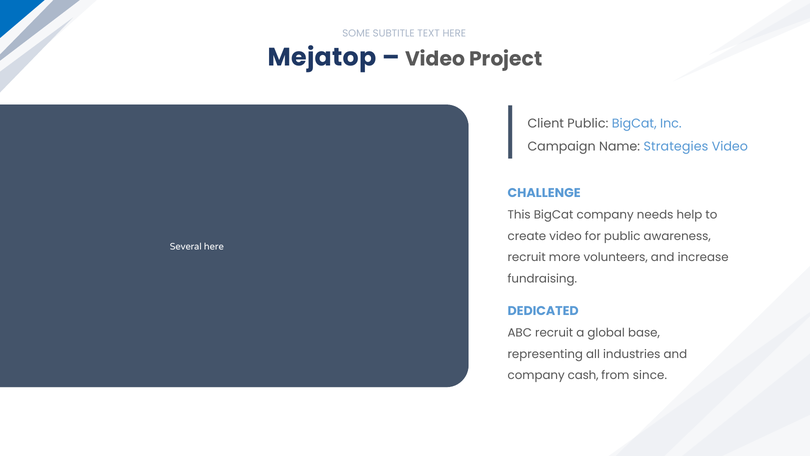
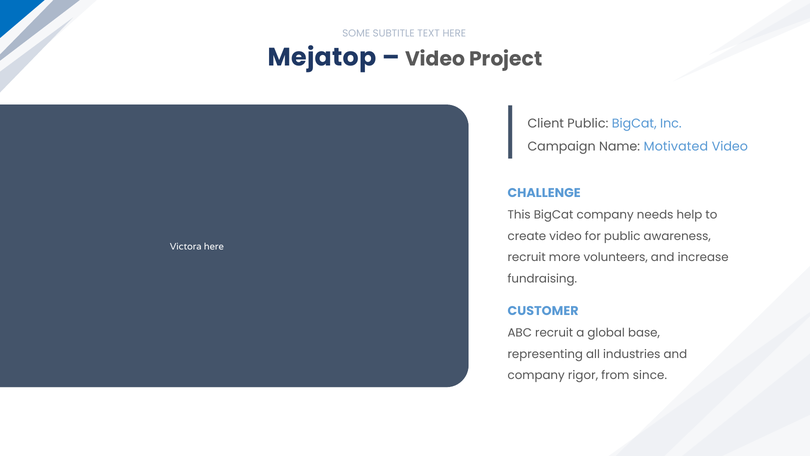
Strategies: Strategies -> Motivated
Several: Several -> Victora
DEDICATED: DEDICATED -> CUSTOMER
cash: cash -> rigor
